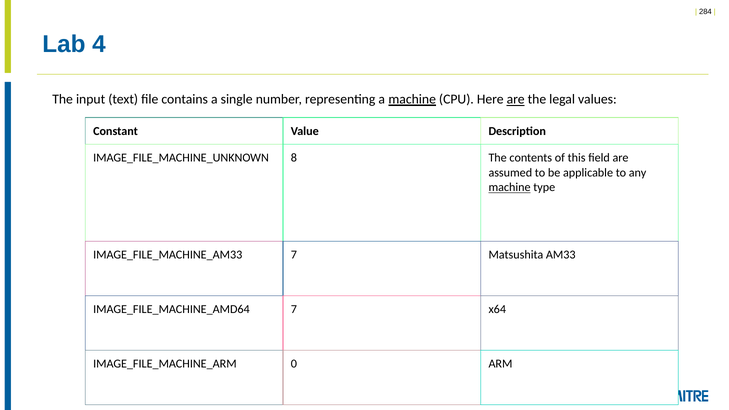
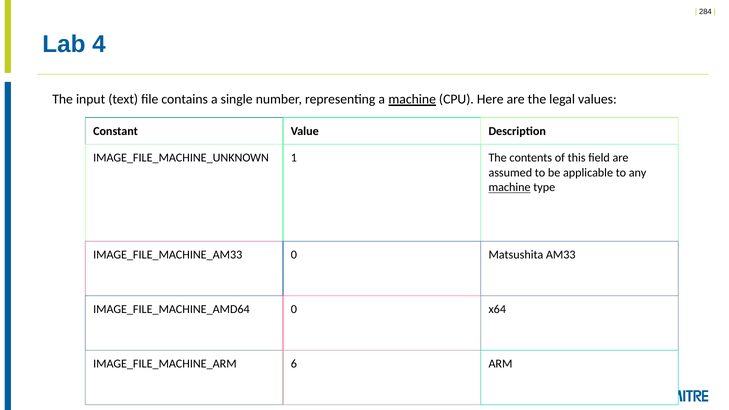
are at (516, 99) underline: present -> none
8: 8 -> 1
7 at (294, 255): 7 -> 0
7 at (294, 309): 7 -> 0
0: 0 -> 6
